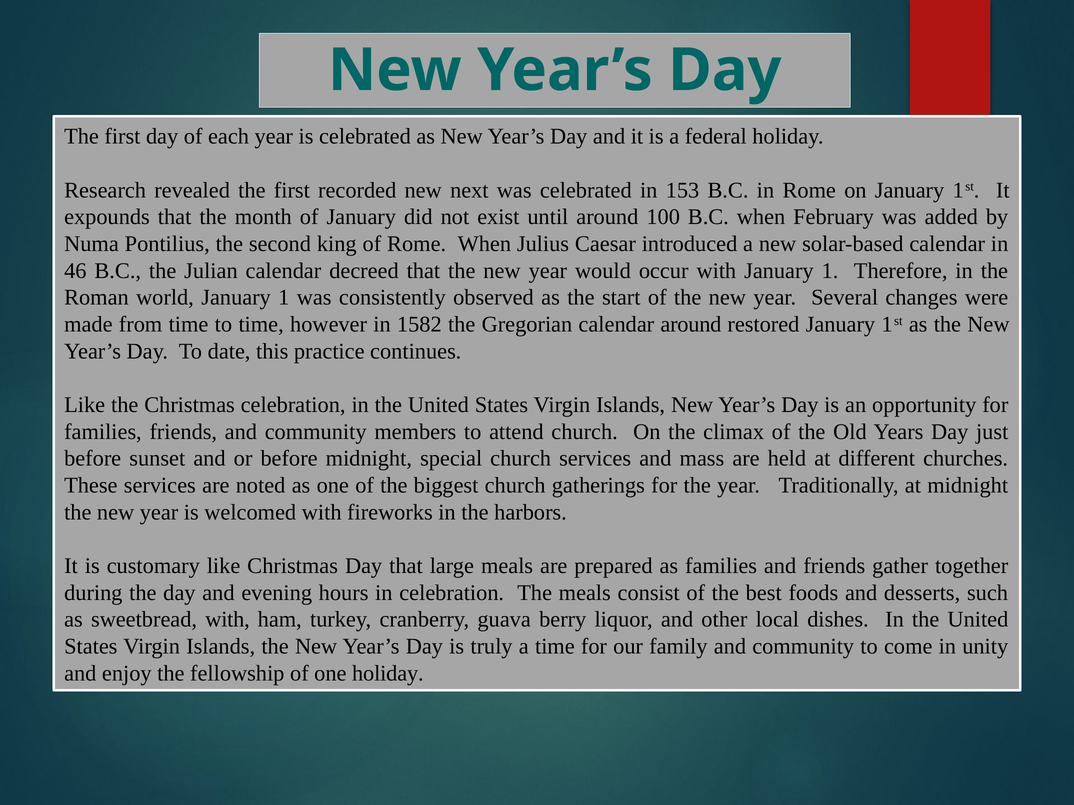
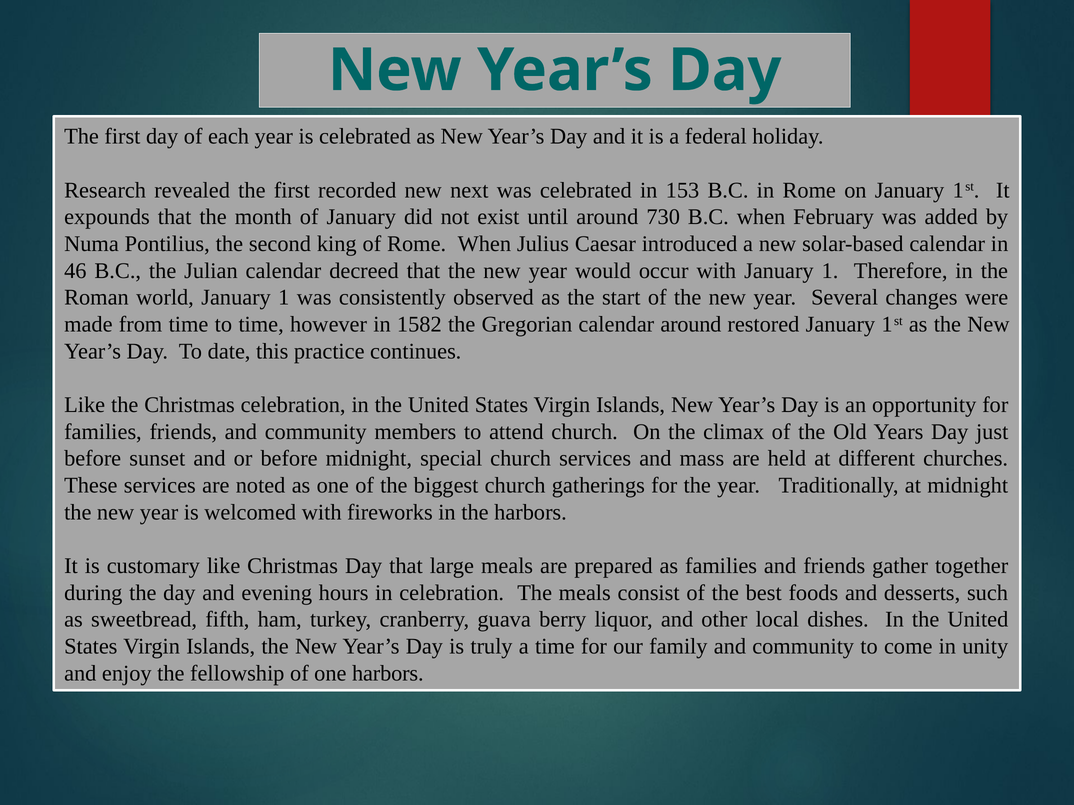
100: 100 -> 730
sweetbread with: with -> fifth
one holiday: holiday -> harbors
